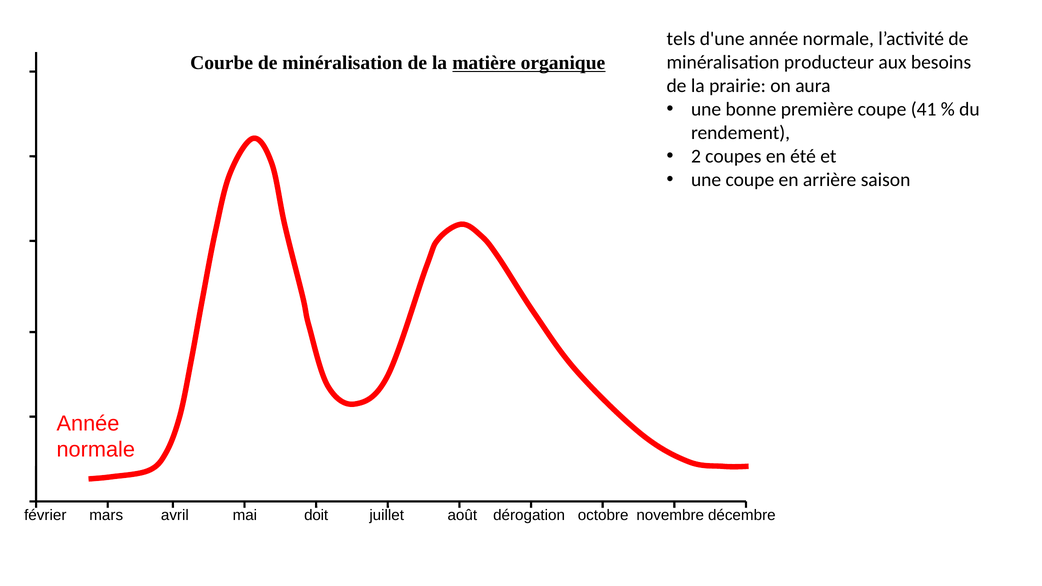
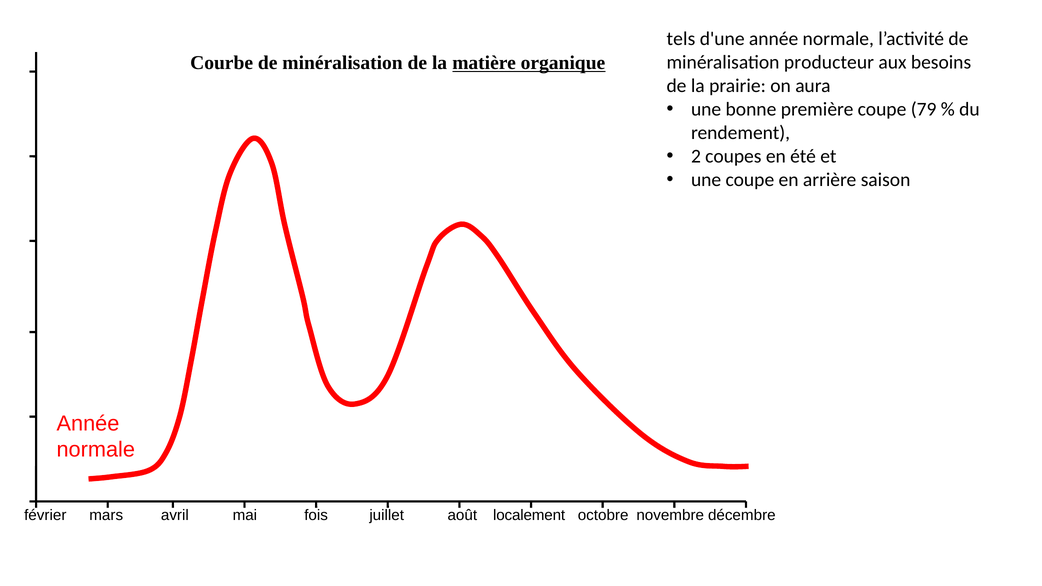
41: 41 -> 79
doit: doit -> fois
dérogation: dérogation -> localement
